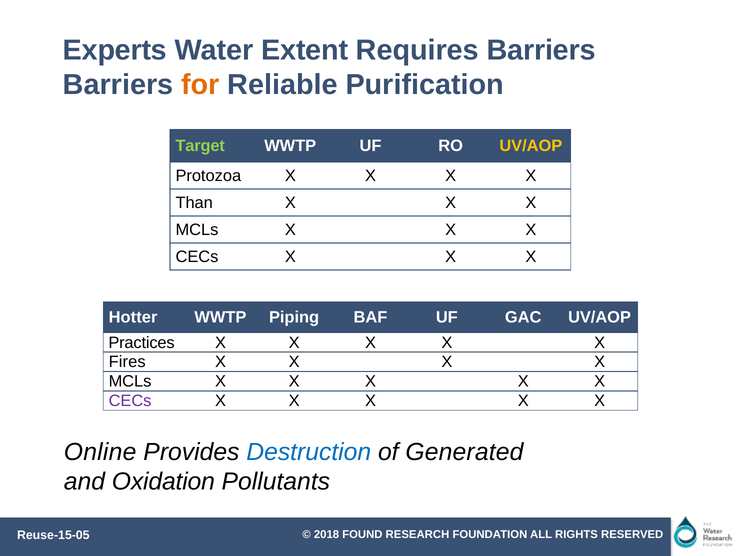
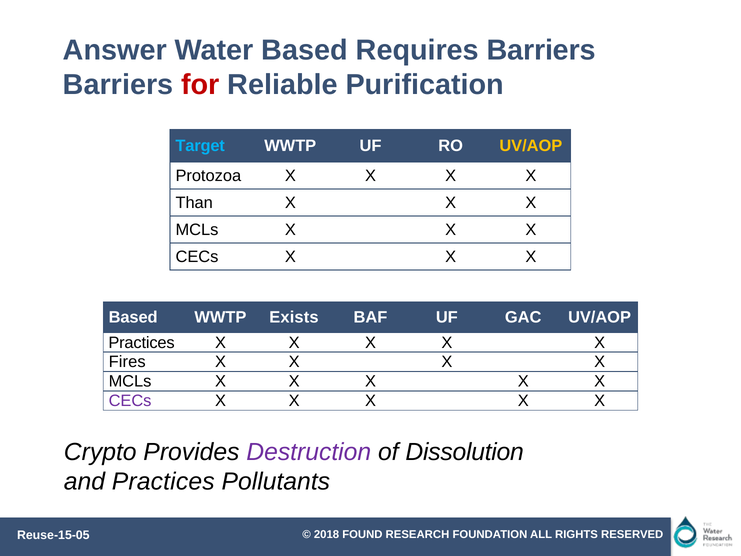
Experts: Experts -> Answer
Water Extent: Extent -> Based
for colour: orange -> red
Target colour: light green -> light blue
Hotter at (133, 317): Hotter -> Based
Piping: Piping -> Exists
Online: Online -> Crypto
Destruction colour: blue -> purple
Generated: Generated -> Dissolution
and Oxidation: Oxidation -> Practices
